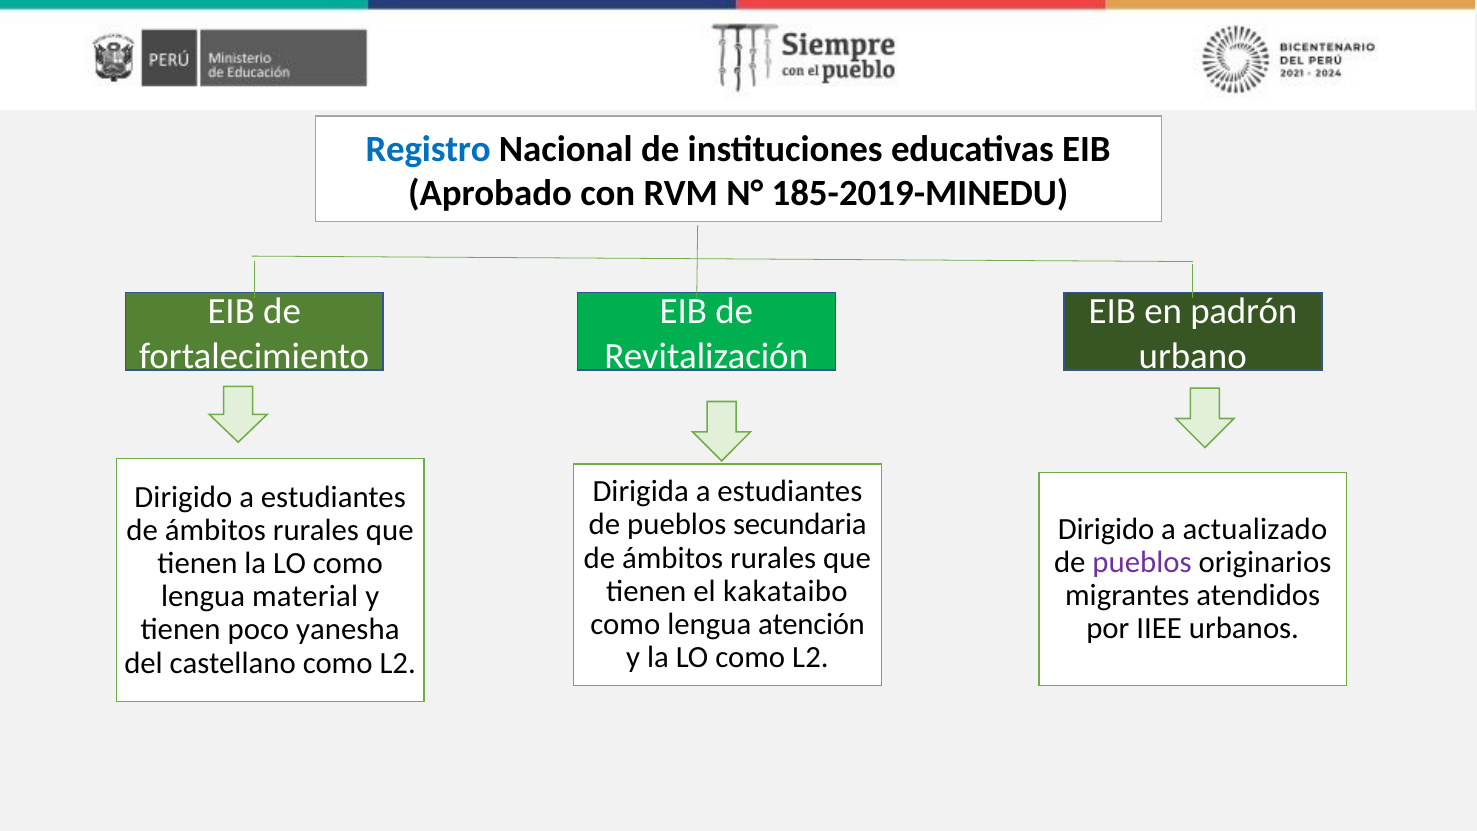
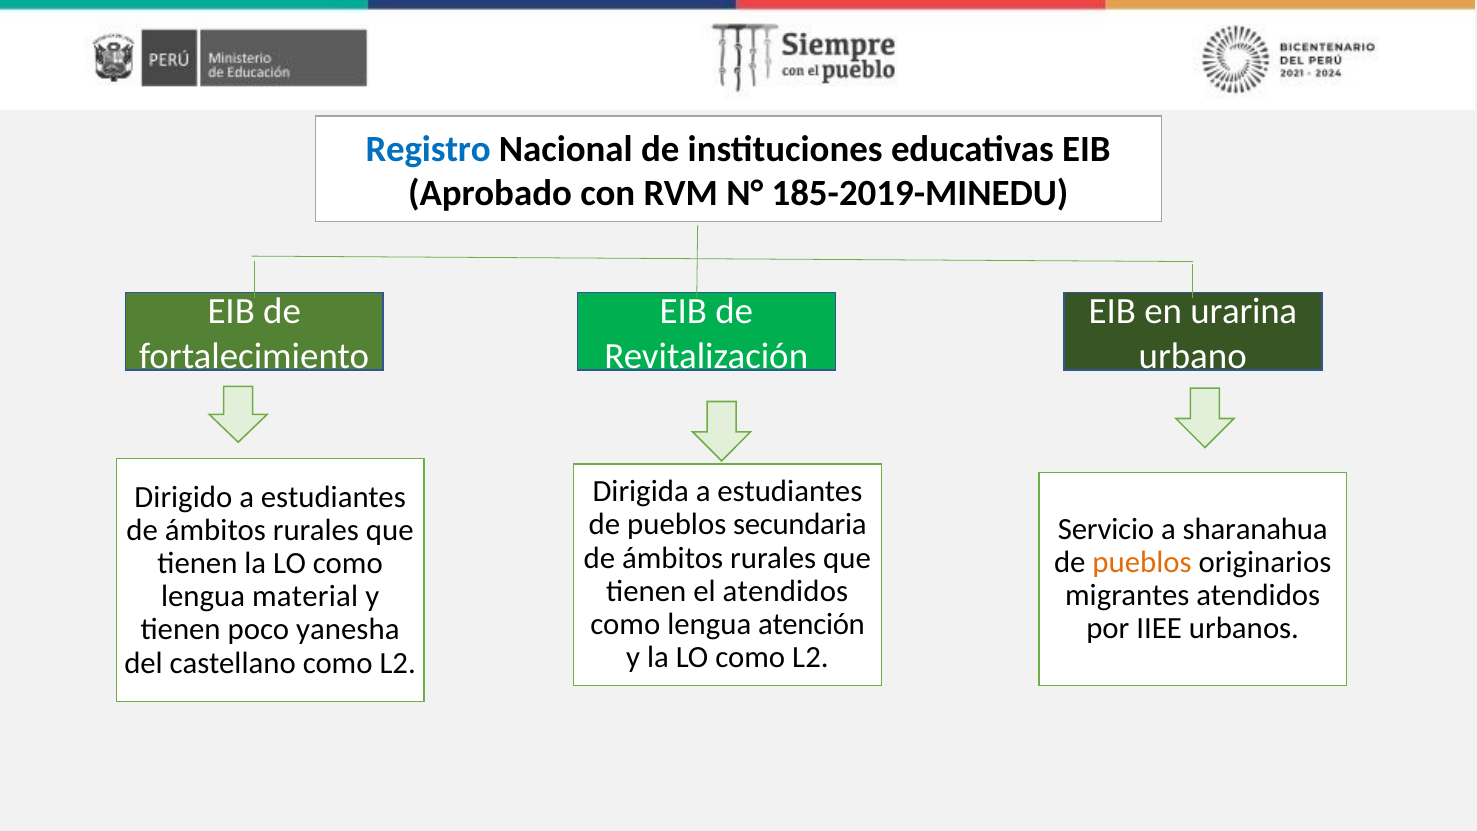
padrón: padrón -> urarina
Dirigido at (1106, 529): Dirigido -> Servicio
actualizado: actualizado -> sharanahua
pueblos at (1142, 562) colour: purple -> orange
el kakataibo: kakataibo -> atendidos
